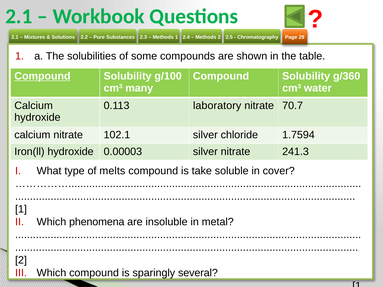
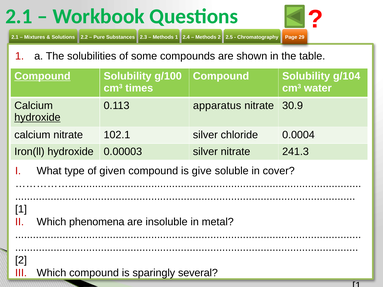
g/360: g/360 -> g/104
many: many -> times
laboratory: laboratory -> apparatus
70.7: 70.7 -> 30.9
hydroxide at (37, 118) underline: none -> present
1.7594: 1.7594 -> 0.0004
melts: melts -> given
take: take -> give
